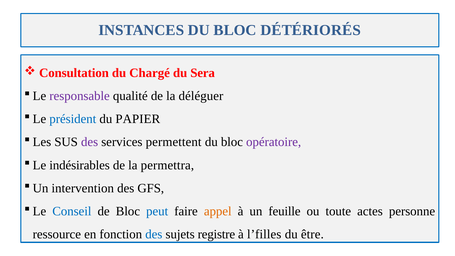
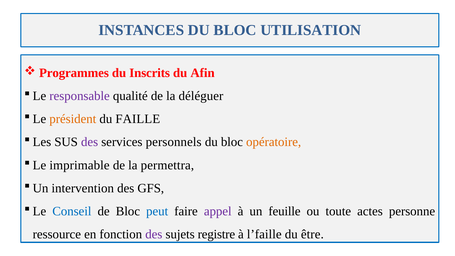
DÉTÉRIORÉS: DÉTÉRIORÉS -> UTILISATION
Consultation: Consultation -> Programmes
Chargé: Chargé -> Inscrits
Sera: Sera -> Afin
président colour: blue -> orange
PAPIER: PAPIER -> FAILLE
permettent: permettent -> personnels
opératoire colour: purple -> orange
indésirables: indésirables -> imprimable
appel colour: orange -> purple
des at (154, 234) colour: blue -> purple
l’filles: l’filles -> l’faille
